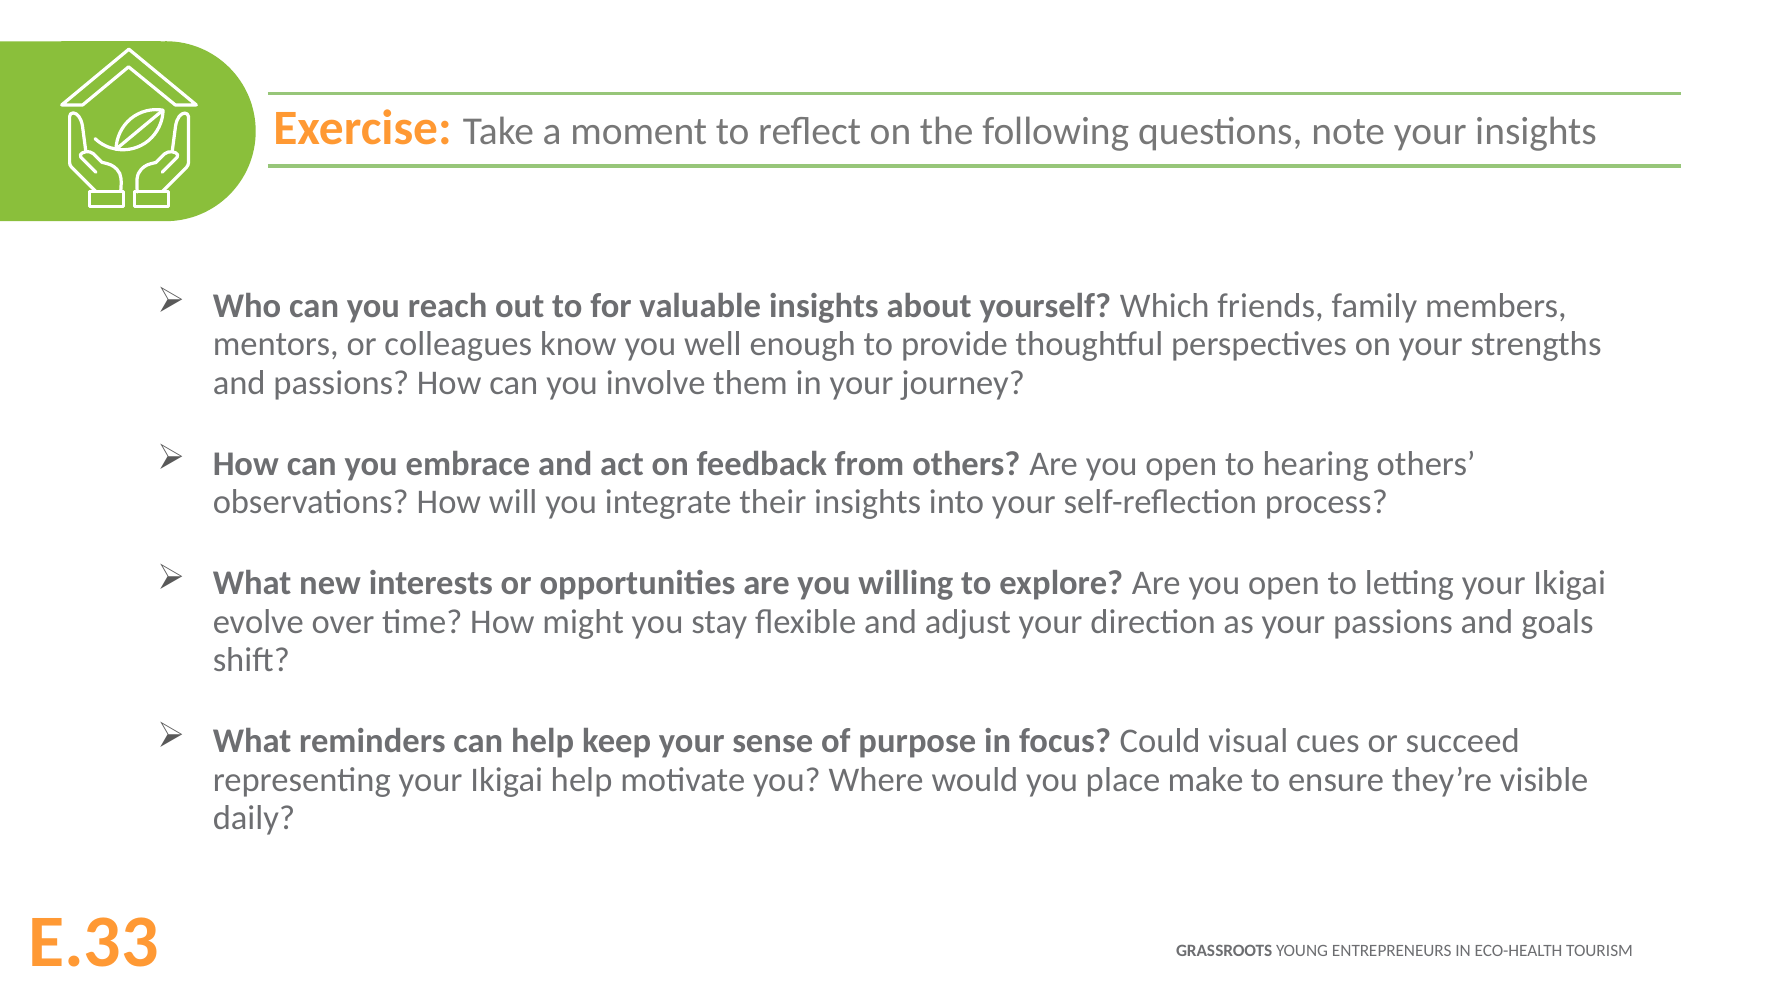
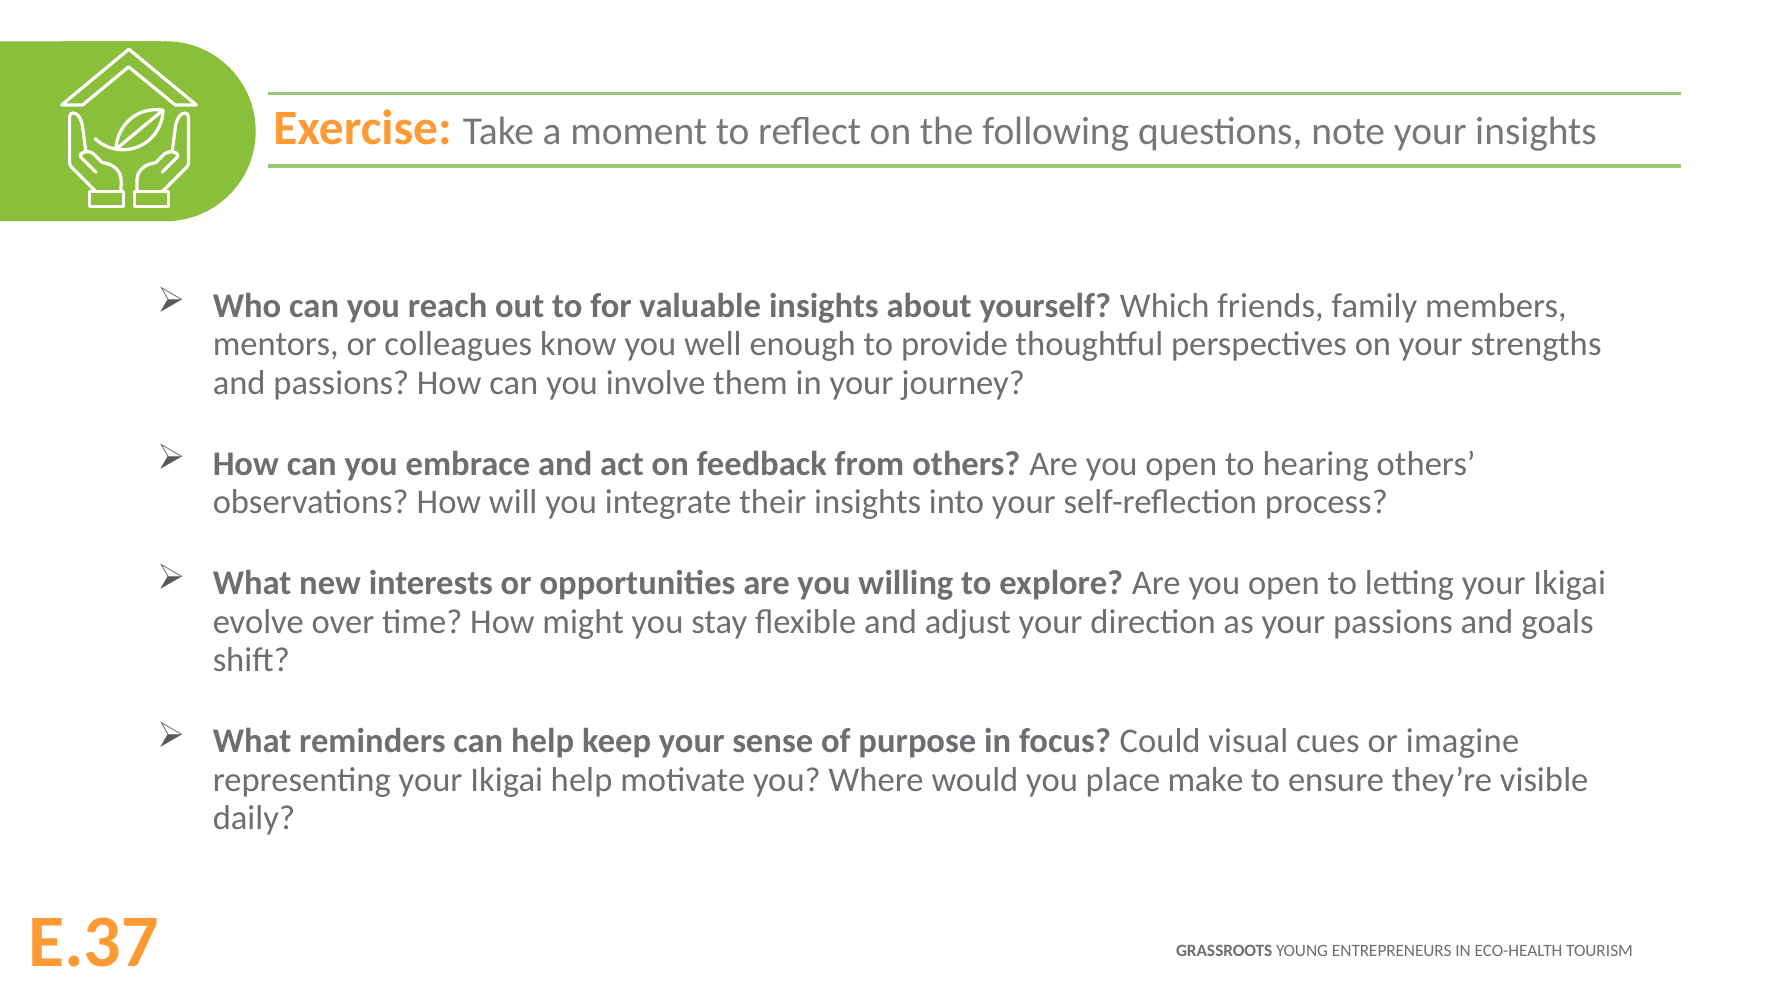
succeed: succeed -> imagine
E.33: E.33 -> E.37
